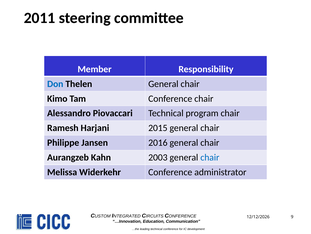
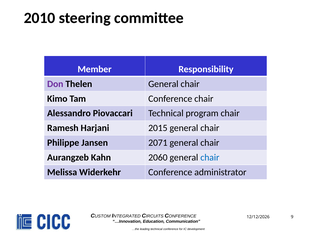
2011: 2011 -> 2010
Don colour: blue -> purple
2016: 2016 -> 2071
2003: 2003 -> 2060
